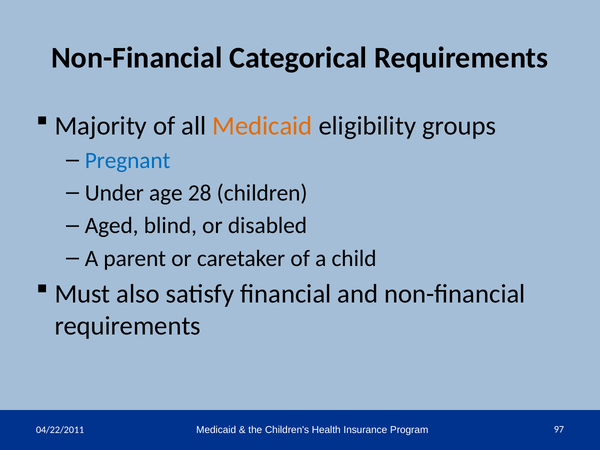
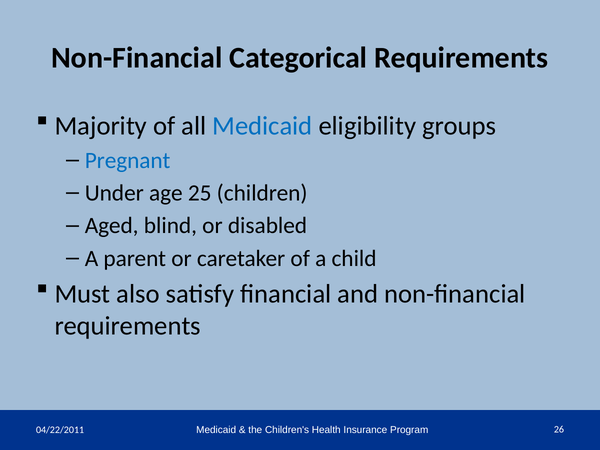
Medicaid at (262, 126) colour: orange -> blue
28: 28 -> 25
97: 97 -> 26
